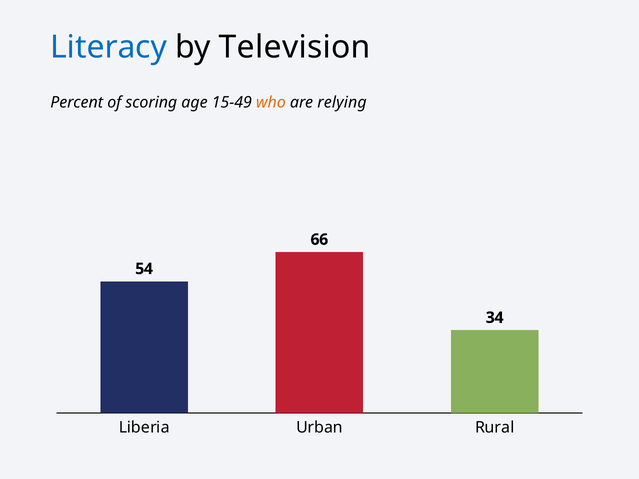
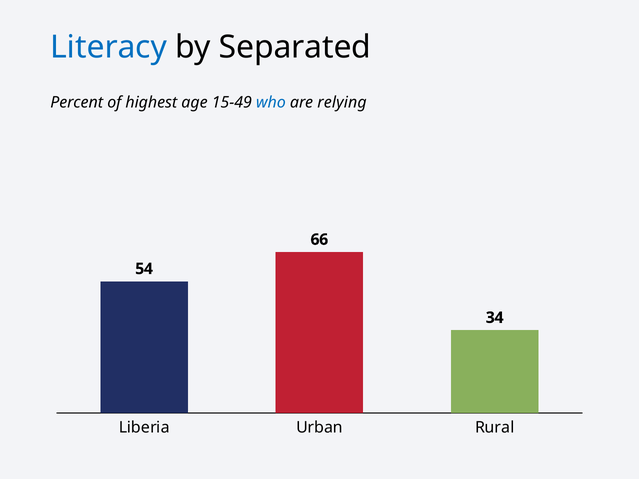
Television: Television -> Separated
scoring: scoring -> highest
who colour: orange -> blue
